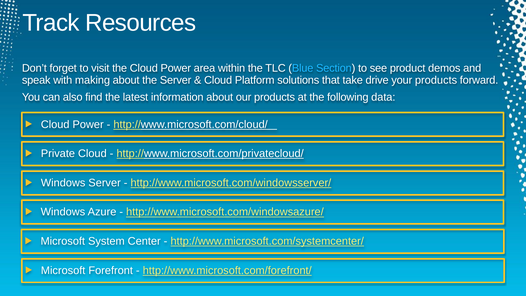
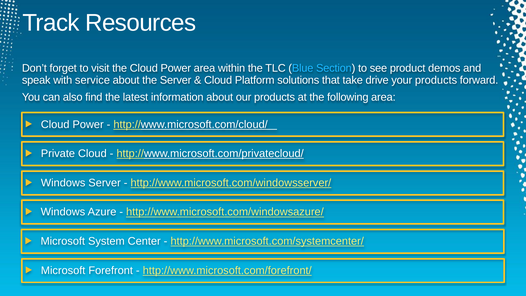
making: making -> service
following data: data -> area
